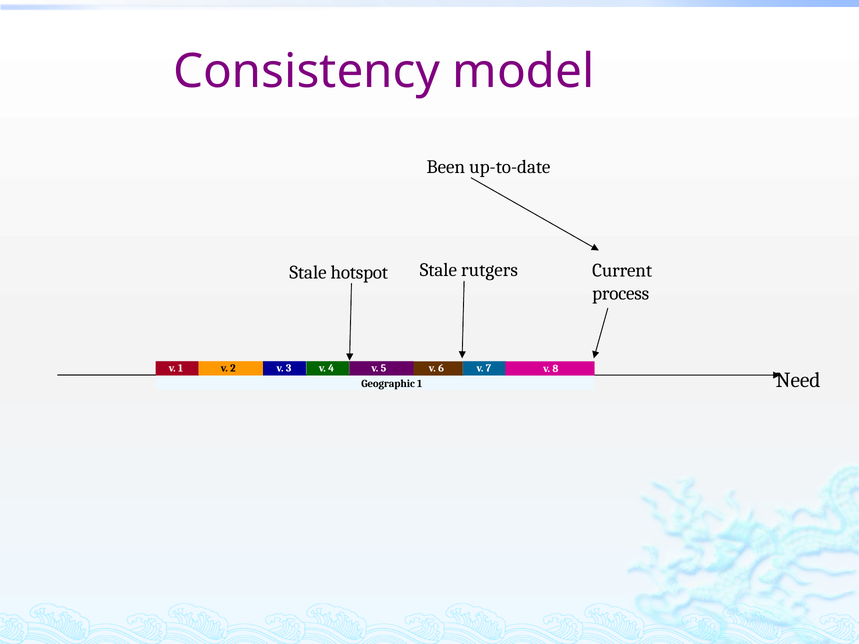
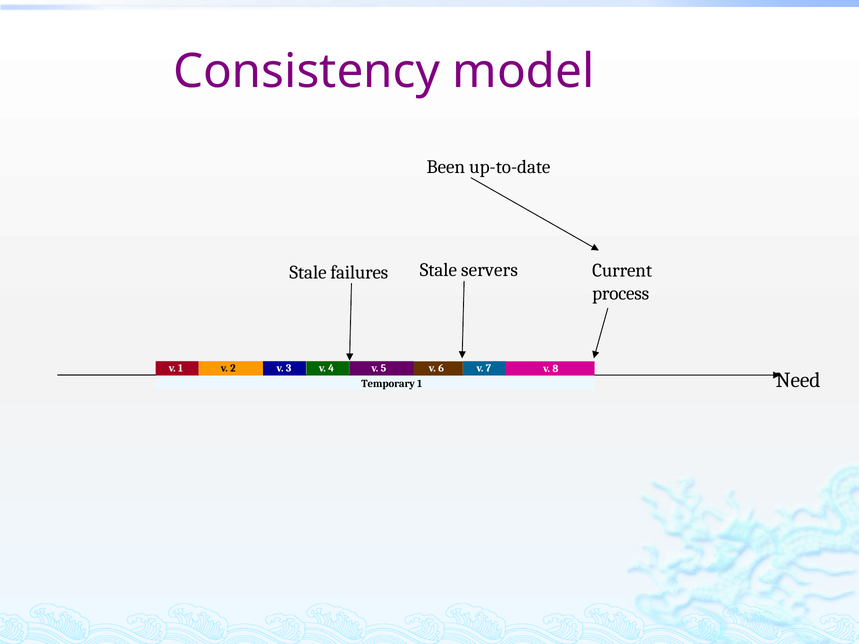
rutgers: rutgers -> servers
hotspot: hotspot -> failures
Geographic: Geographic -> Temporary
